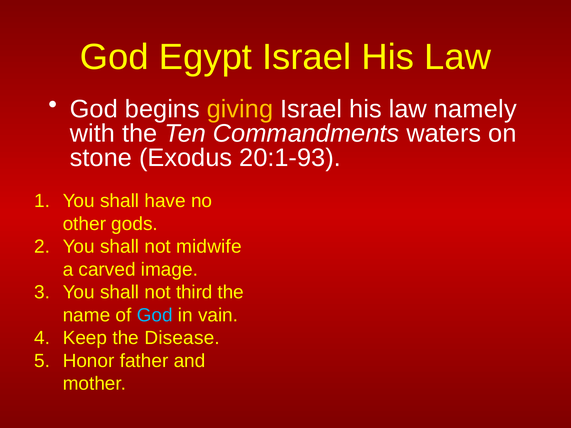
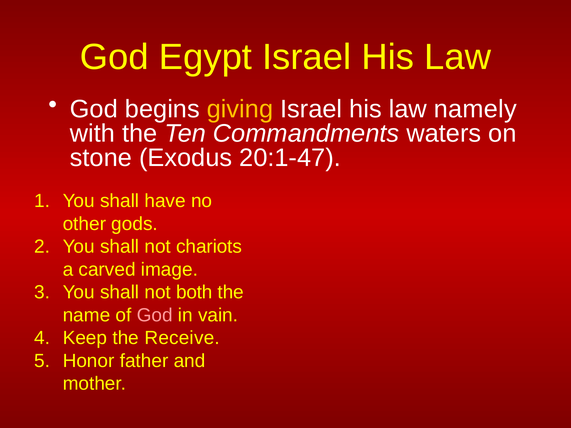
20:1-93: 20:1-93 -> 20:1-47
midwife: midwife -> chariots
third: third -> both
God at (155, 315) colour: light blue -> pink
Disease: Disease -> Receive
